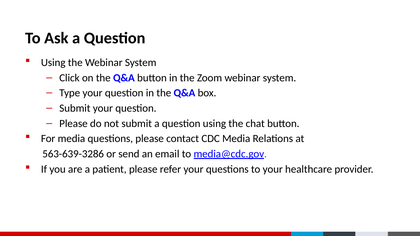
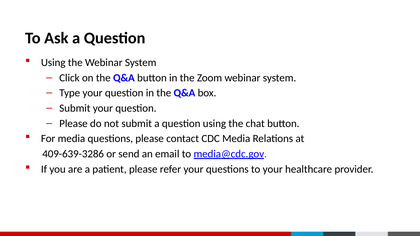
563-639-3286: 563-639-3286 -> 409-639-3286
